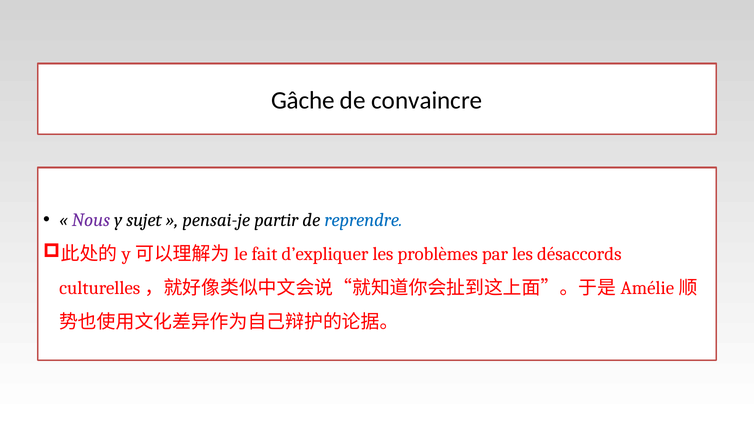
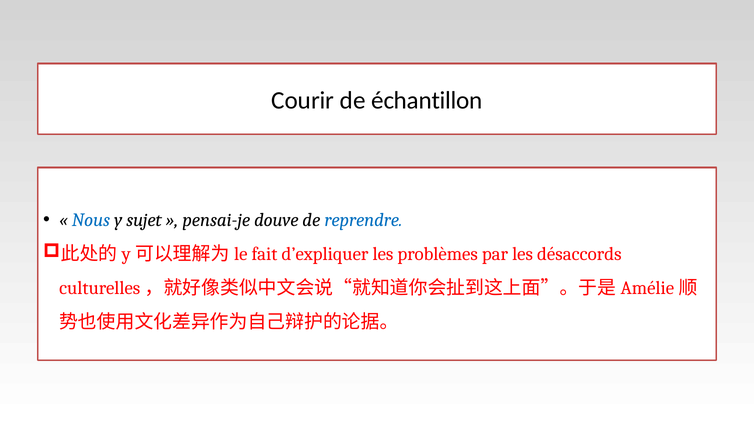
Gâche: Gâche -> Courir
convaincre: convaincre -> échantillon
Nous colour: purple -> blue
partir: partir -> douve
